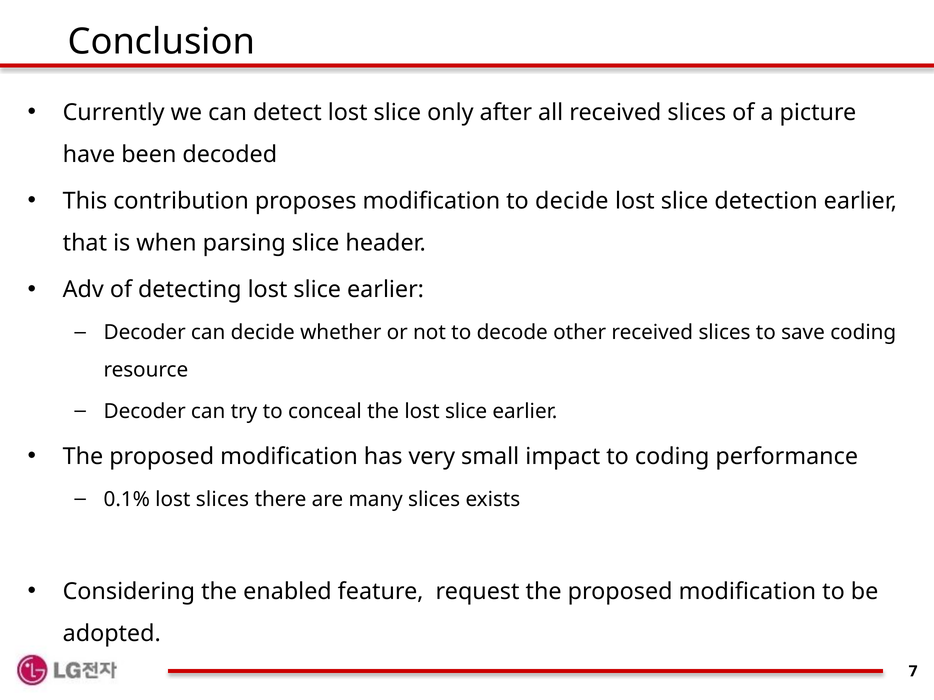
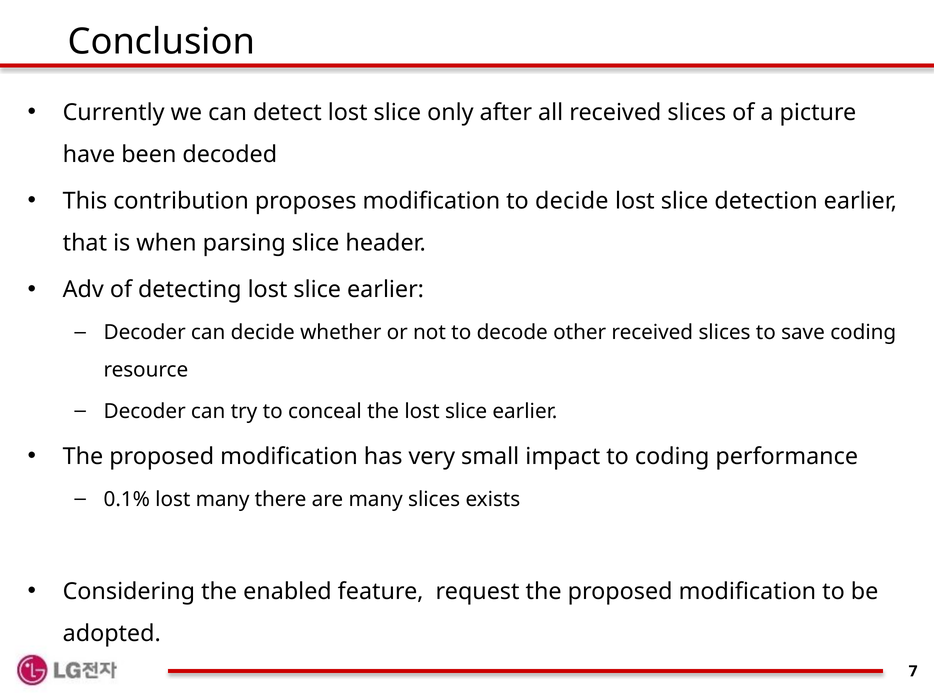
lost slices: slices -> many
